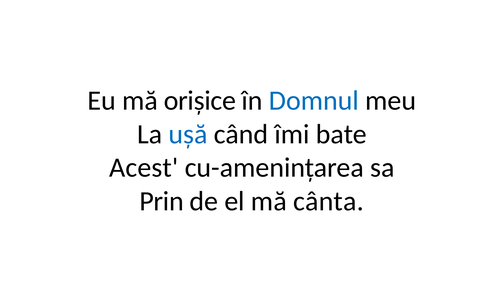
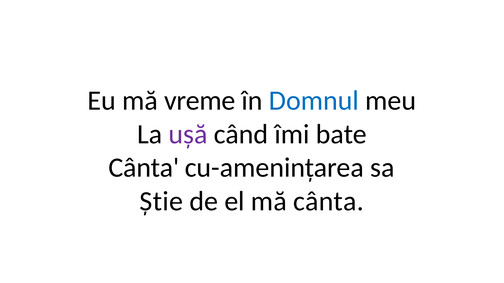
orișice: orișice -> vreme
ușă colour: blue -> purple
Acest at (144, 168): Acest -> Cânta
Prin: Prin -> Știe
